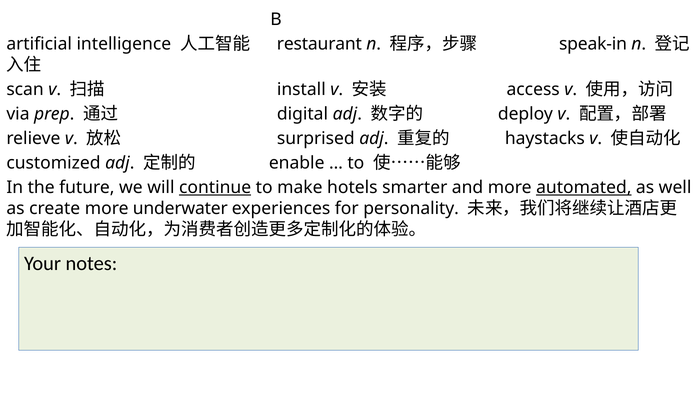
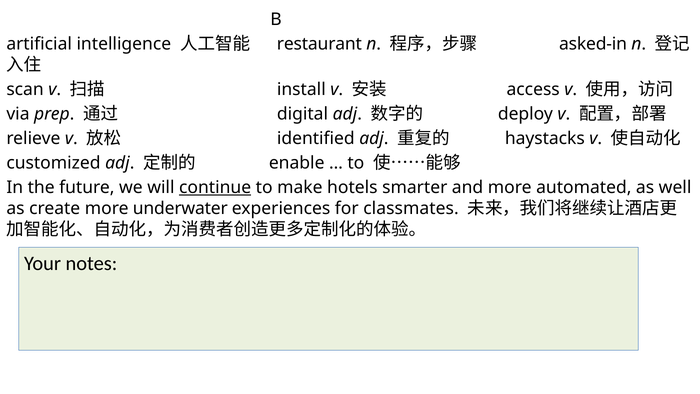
speak-in: speak-in -> asked-in
surprised: surprised -> identified
automated underline: present -> none
personality: personality -> classmates
